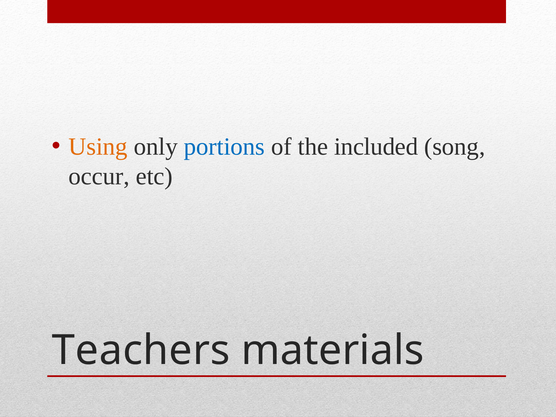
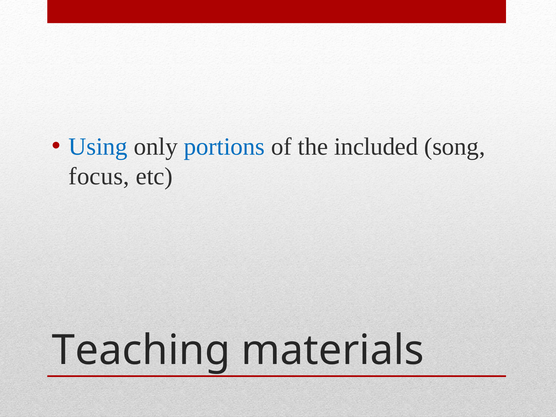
Using colour: orange -> blue
occur: occur -> focus
Teachers: Teachers -> Teaching
